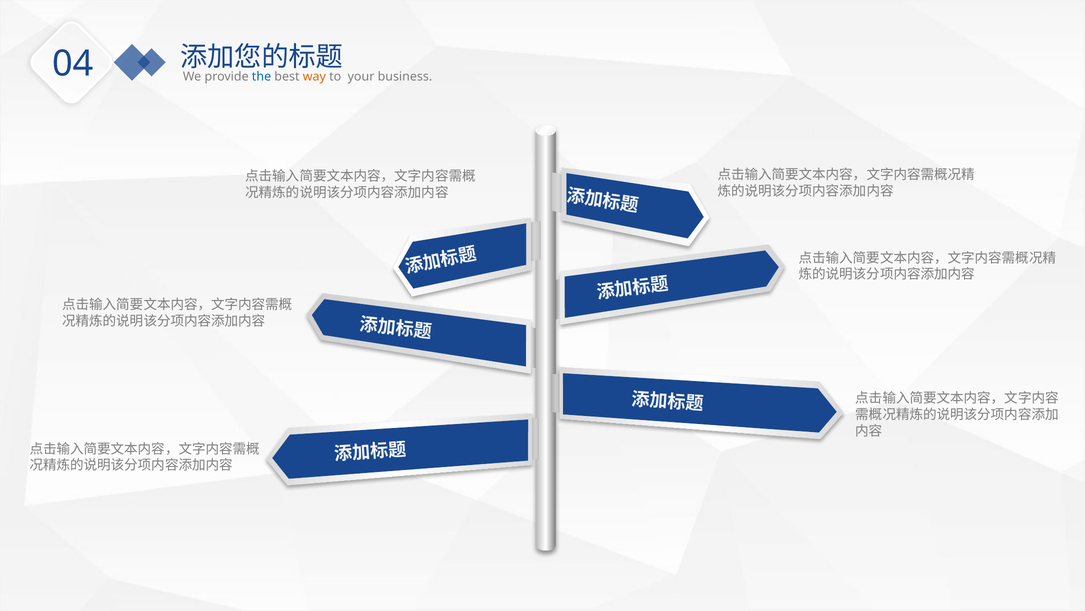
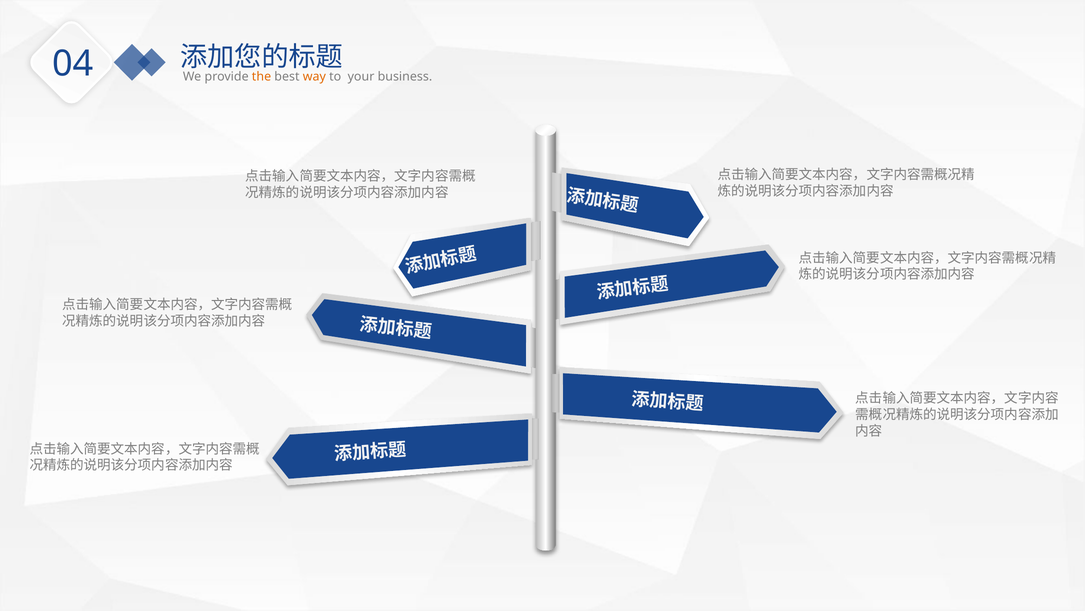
the colour: blue -> orange
